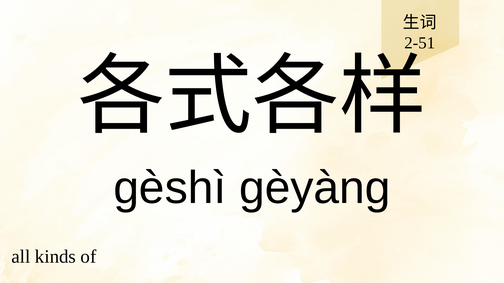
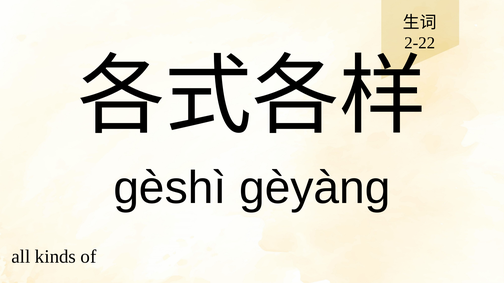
2-51: 2-51 -> 2-22
